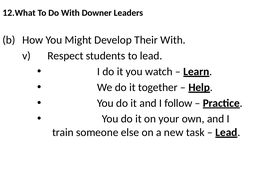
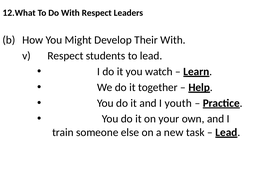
With Downer: Downer -> Respect
follow: follow -> youth
